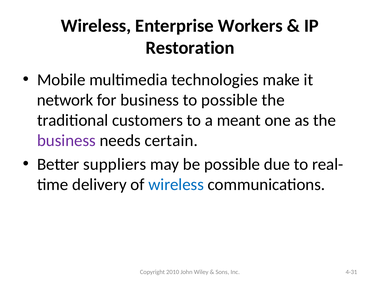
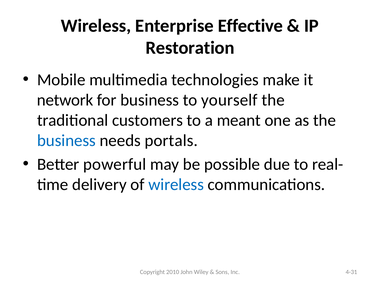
Workers: Workers -> Effective
to possible: possible -> yourself
business at (66, 141) colour: purple -> blue
certain: certain -> portals
suppliers: suppliers -> powerful
